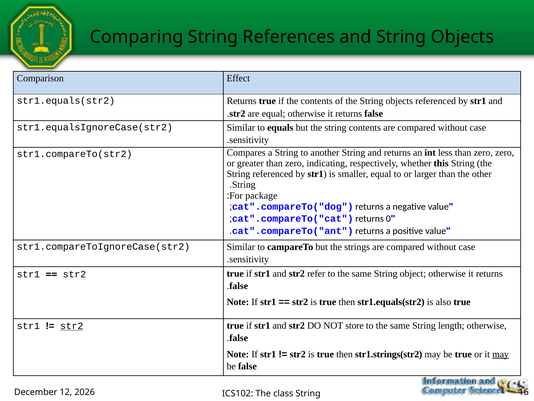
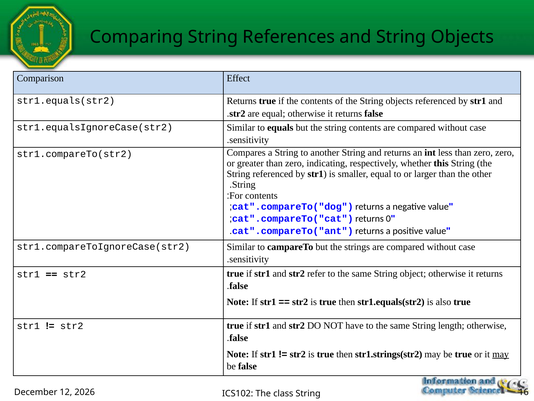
For package: package -> contents
str2 at (72, 326) underline: present -> none
store: store -> have
